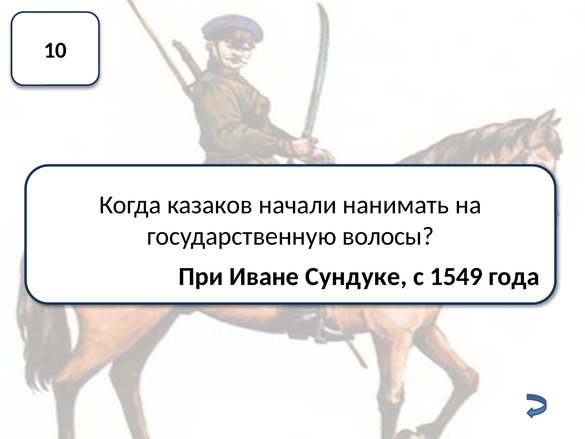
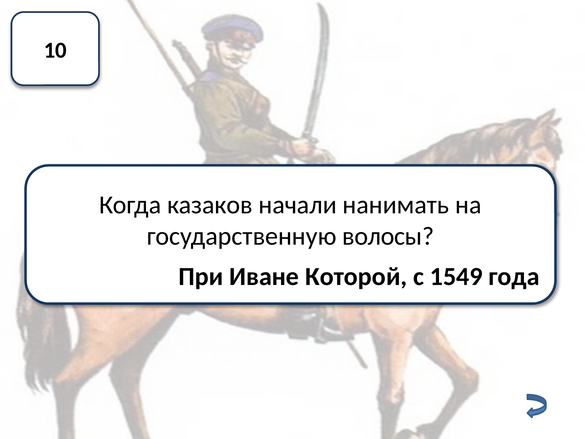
Сундуке: Сундуке -> Которой
